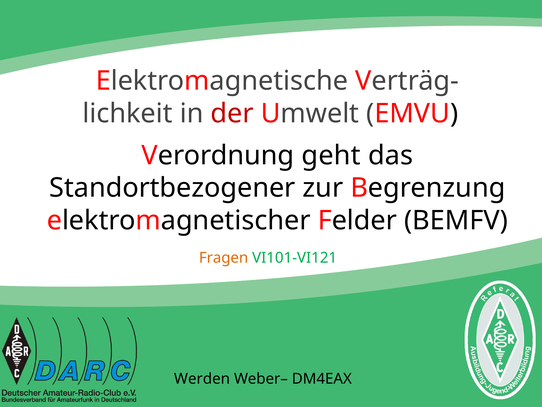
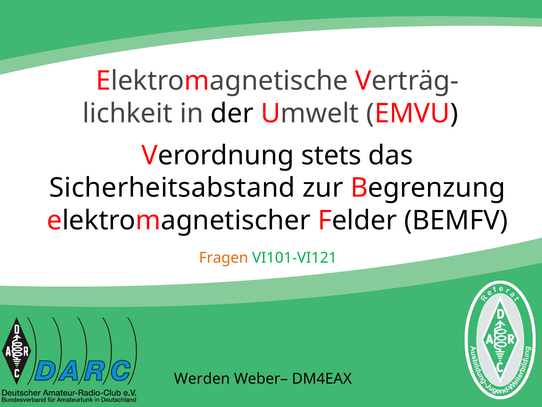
der colour: red -> black
geht: geht -> stets
Standortbezogener: Standortbezogener -> Sicherheitsabstand
